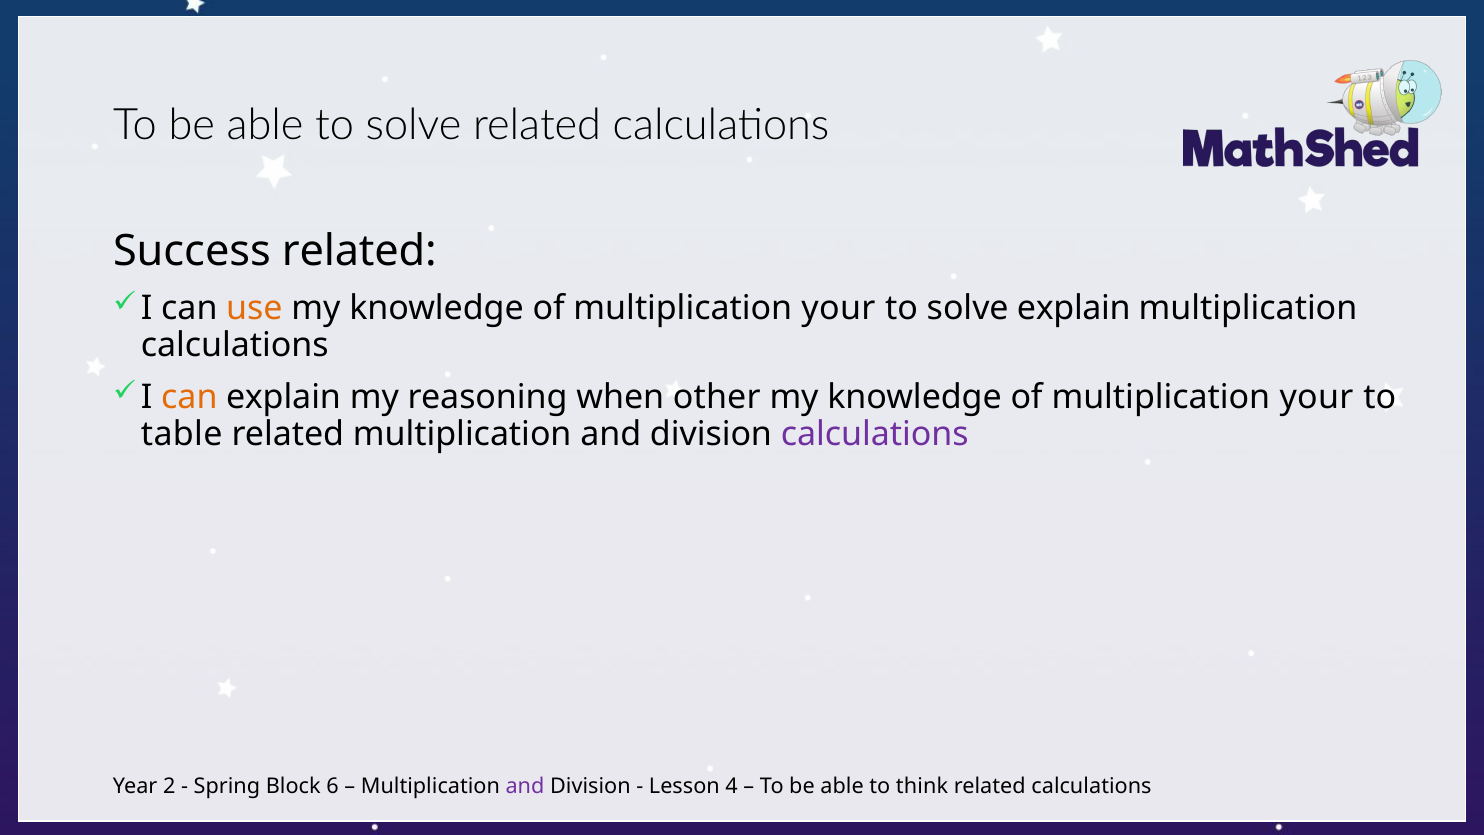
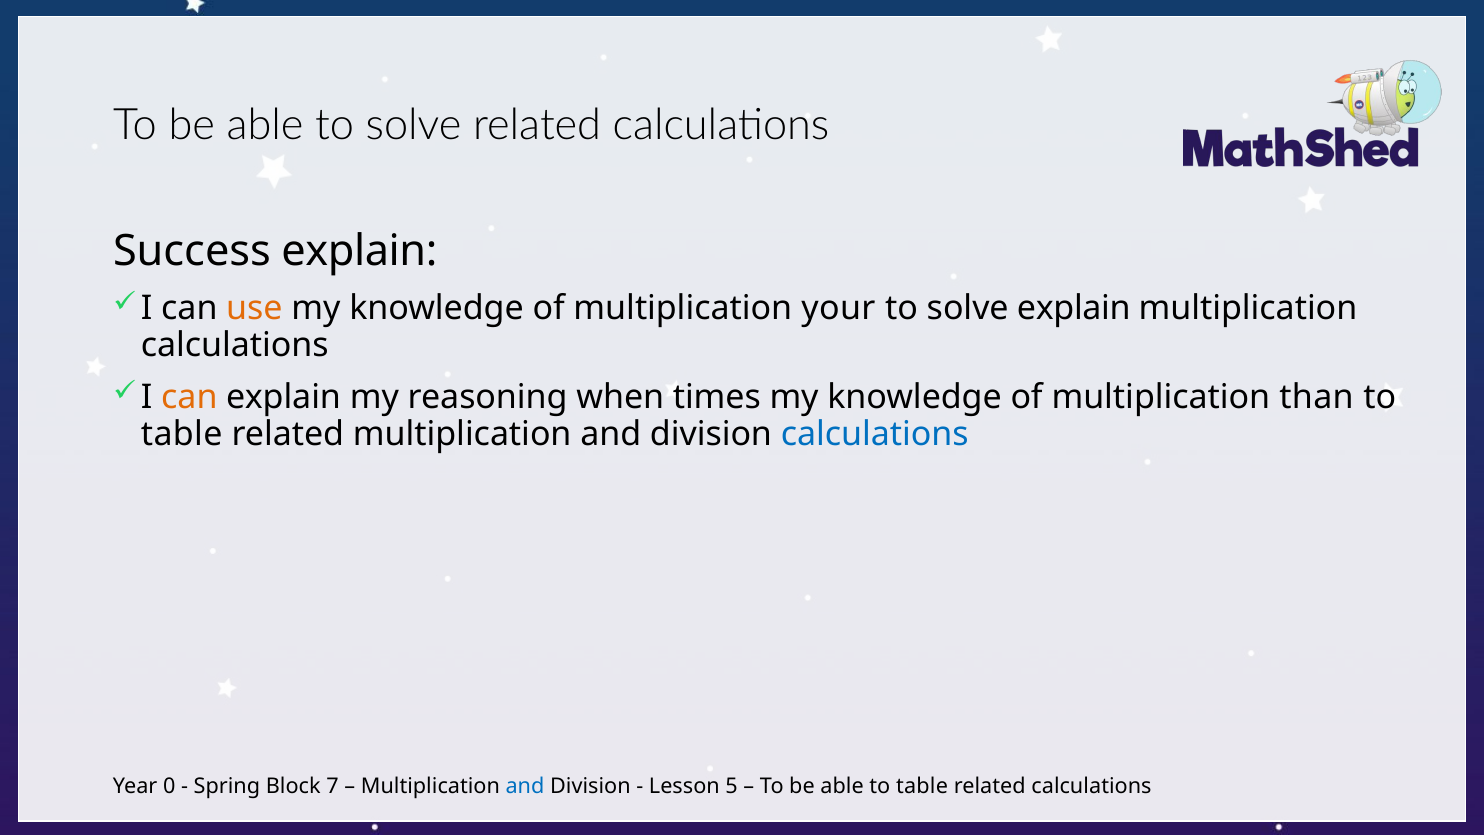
Success related: related -> explain
other: other -> times
your at (1317, 397): your -> than
calculations at (875, 434) colour: purple -> blue
2: 2 -> 0
6: 6 -> 7
and at (525, 787) colour: purple -> blue
4: 4 -> 5
able to think: think -> table
